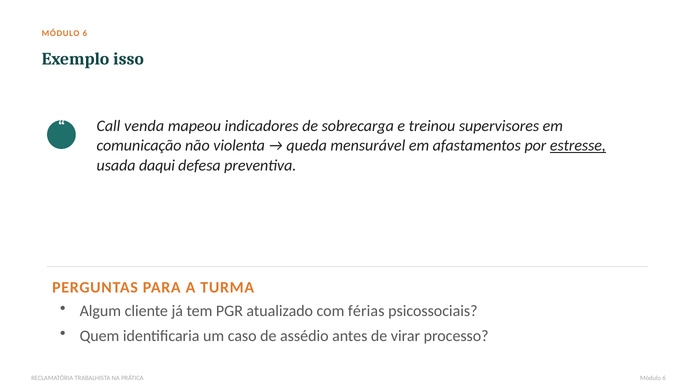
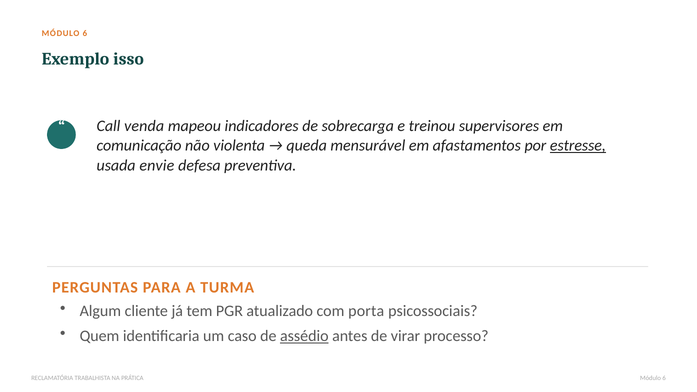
daqui: daqui -> envie
férias: férias -> porta
assédio underline: none -> present
